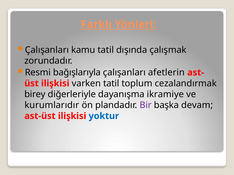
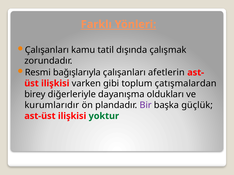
varken tatil: tatil -> gibi
cezalandırmak: cezalandırmak -> çatışmalardan
ikramiye: ikramiye -> oldukları
devam: devam -> güçlük
yoktur colour: blue -> green
